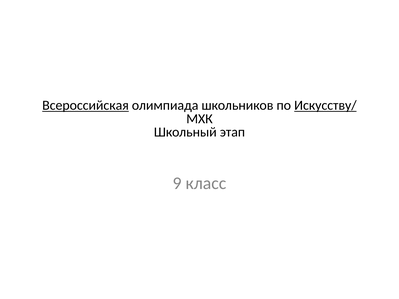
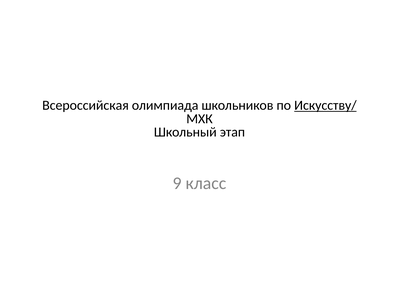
Всероссийская underline: present -> none
